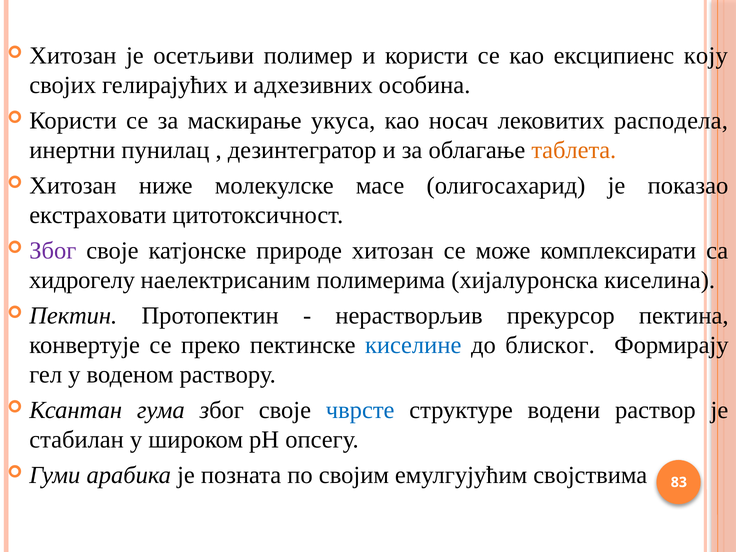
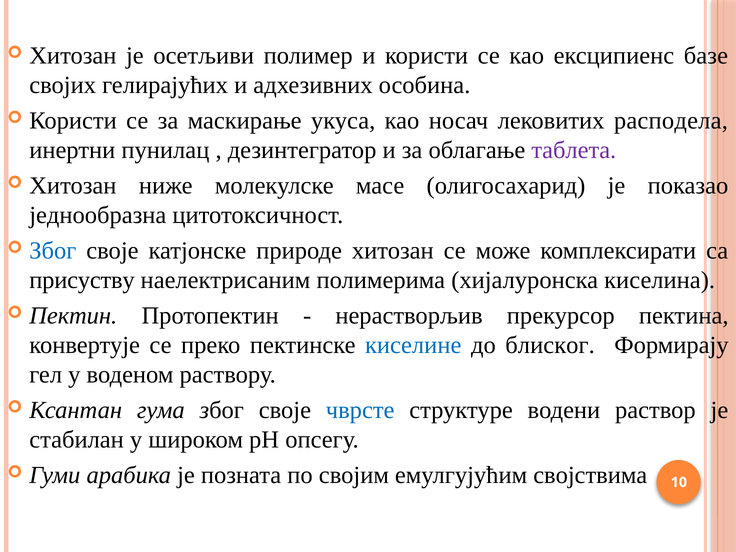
коју: коју -> базе
таблета colour: orange -> purple
екстраховати: екстраховати -> једнообразна
Због at (53, 251) colour: purple -> blue
хидрогелу: хидрогелу -> присуству
83: 83 -> 10
